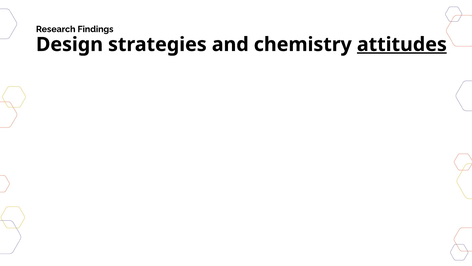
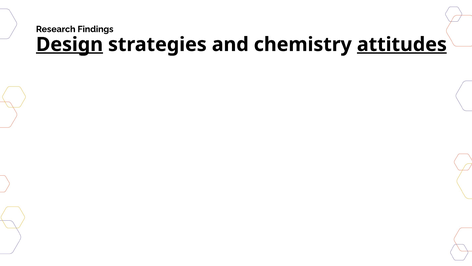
Design underline: none -> present
